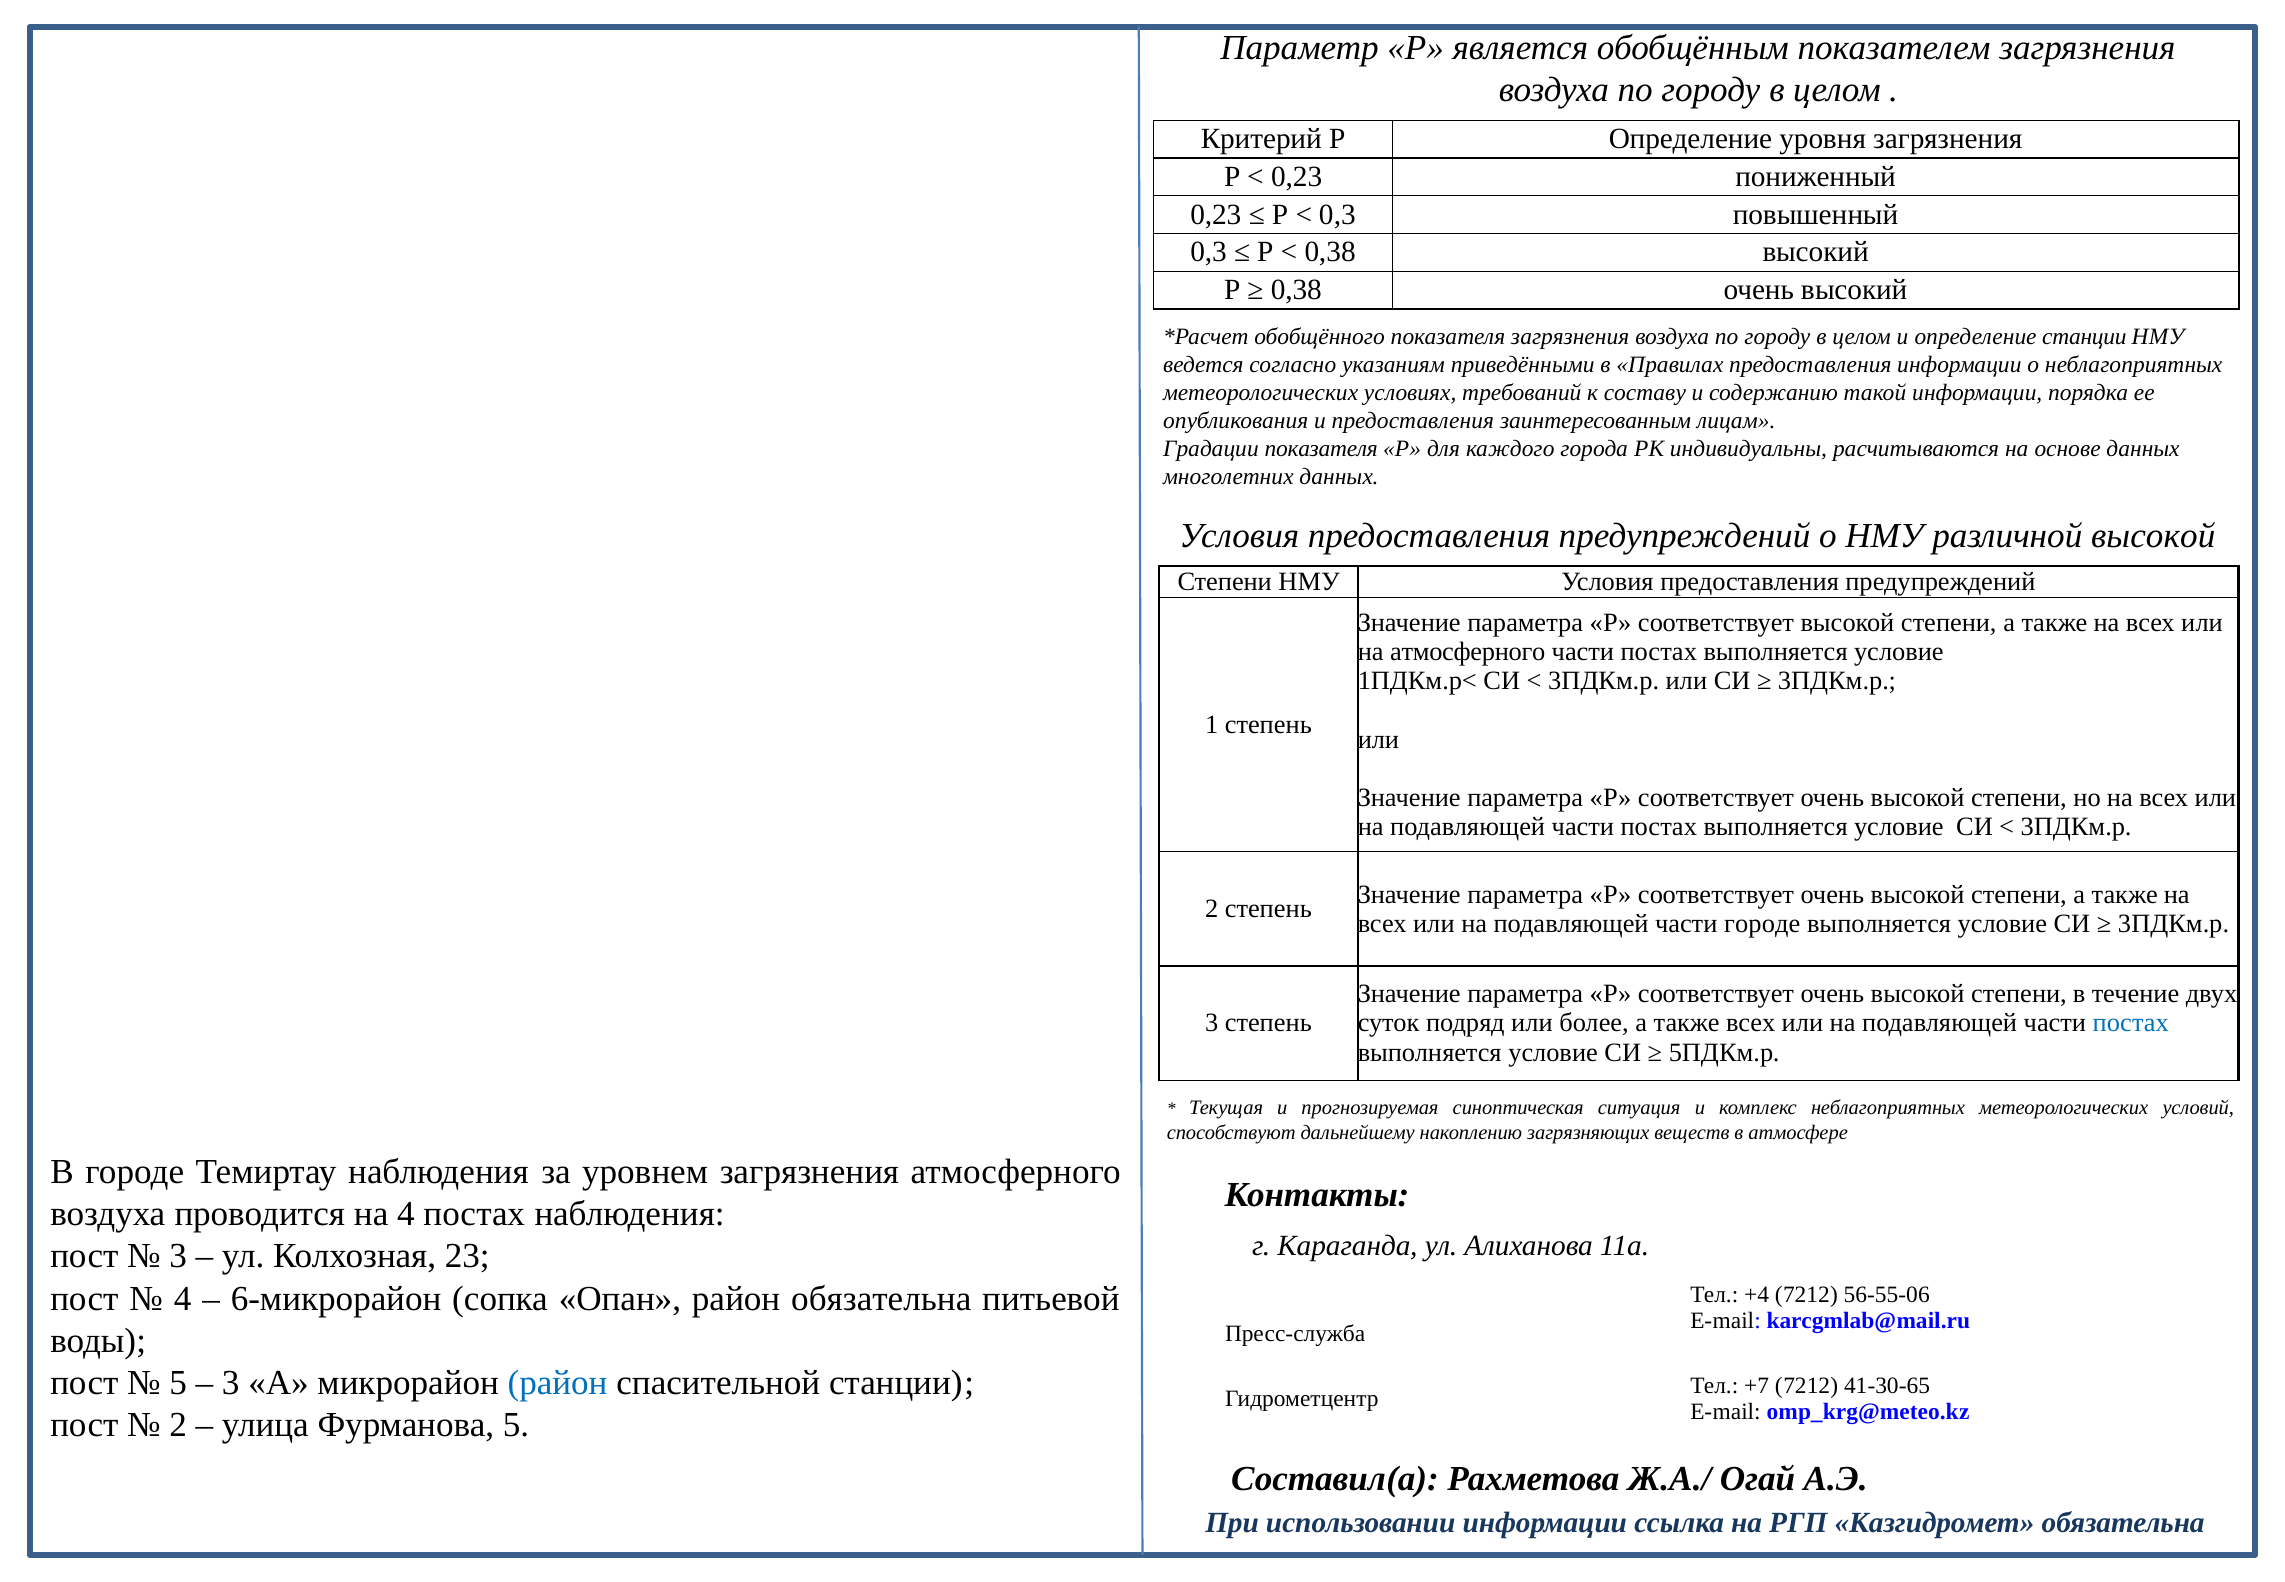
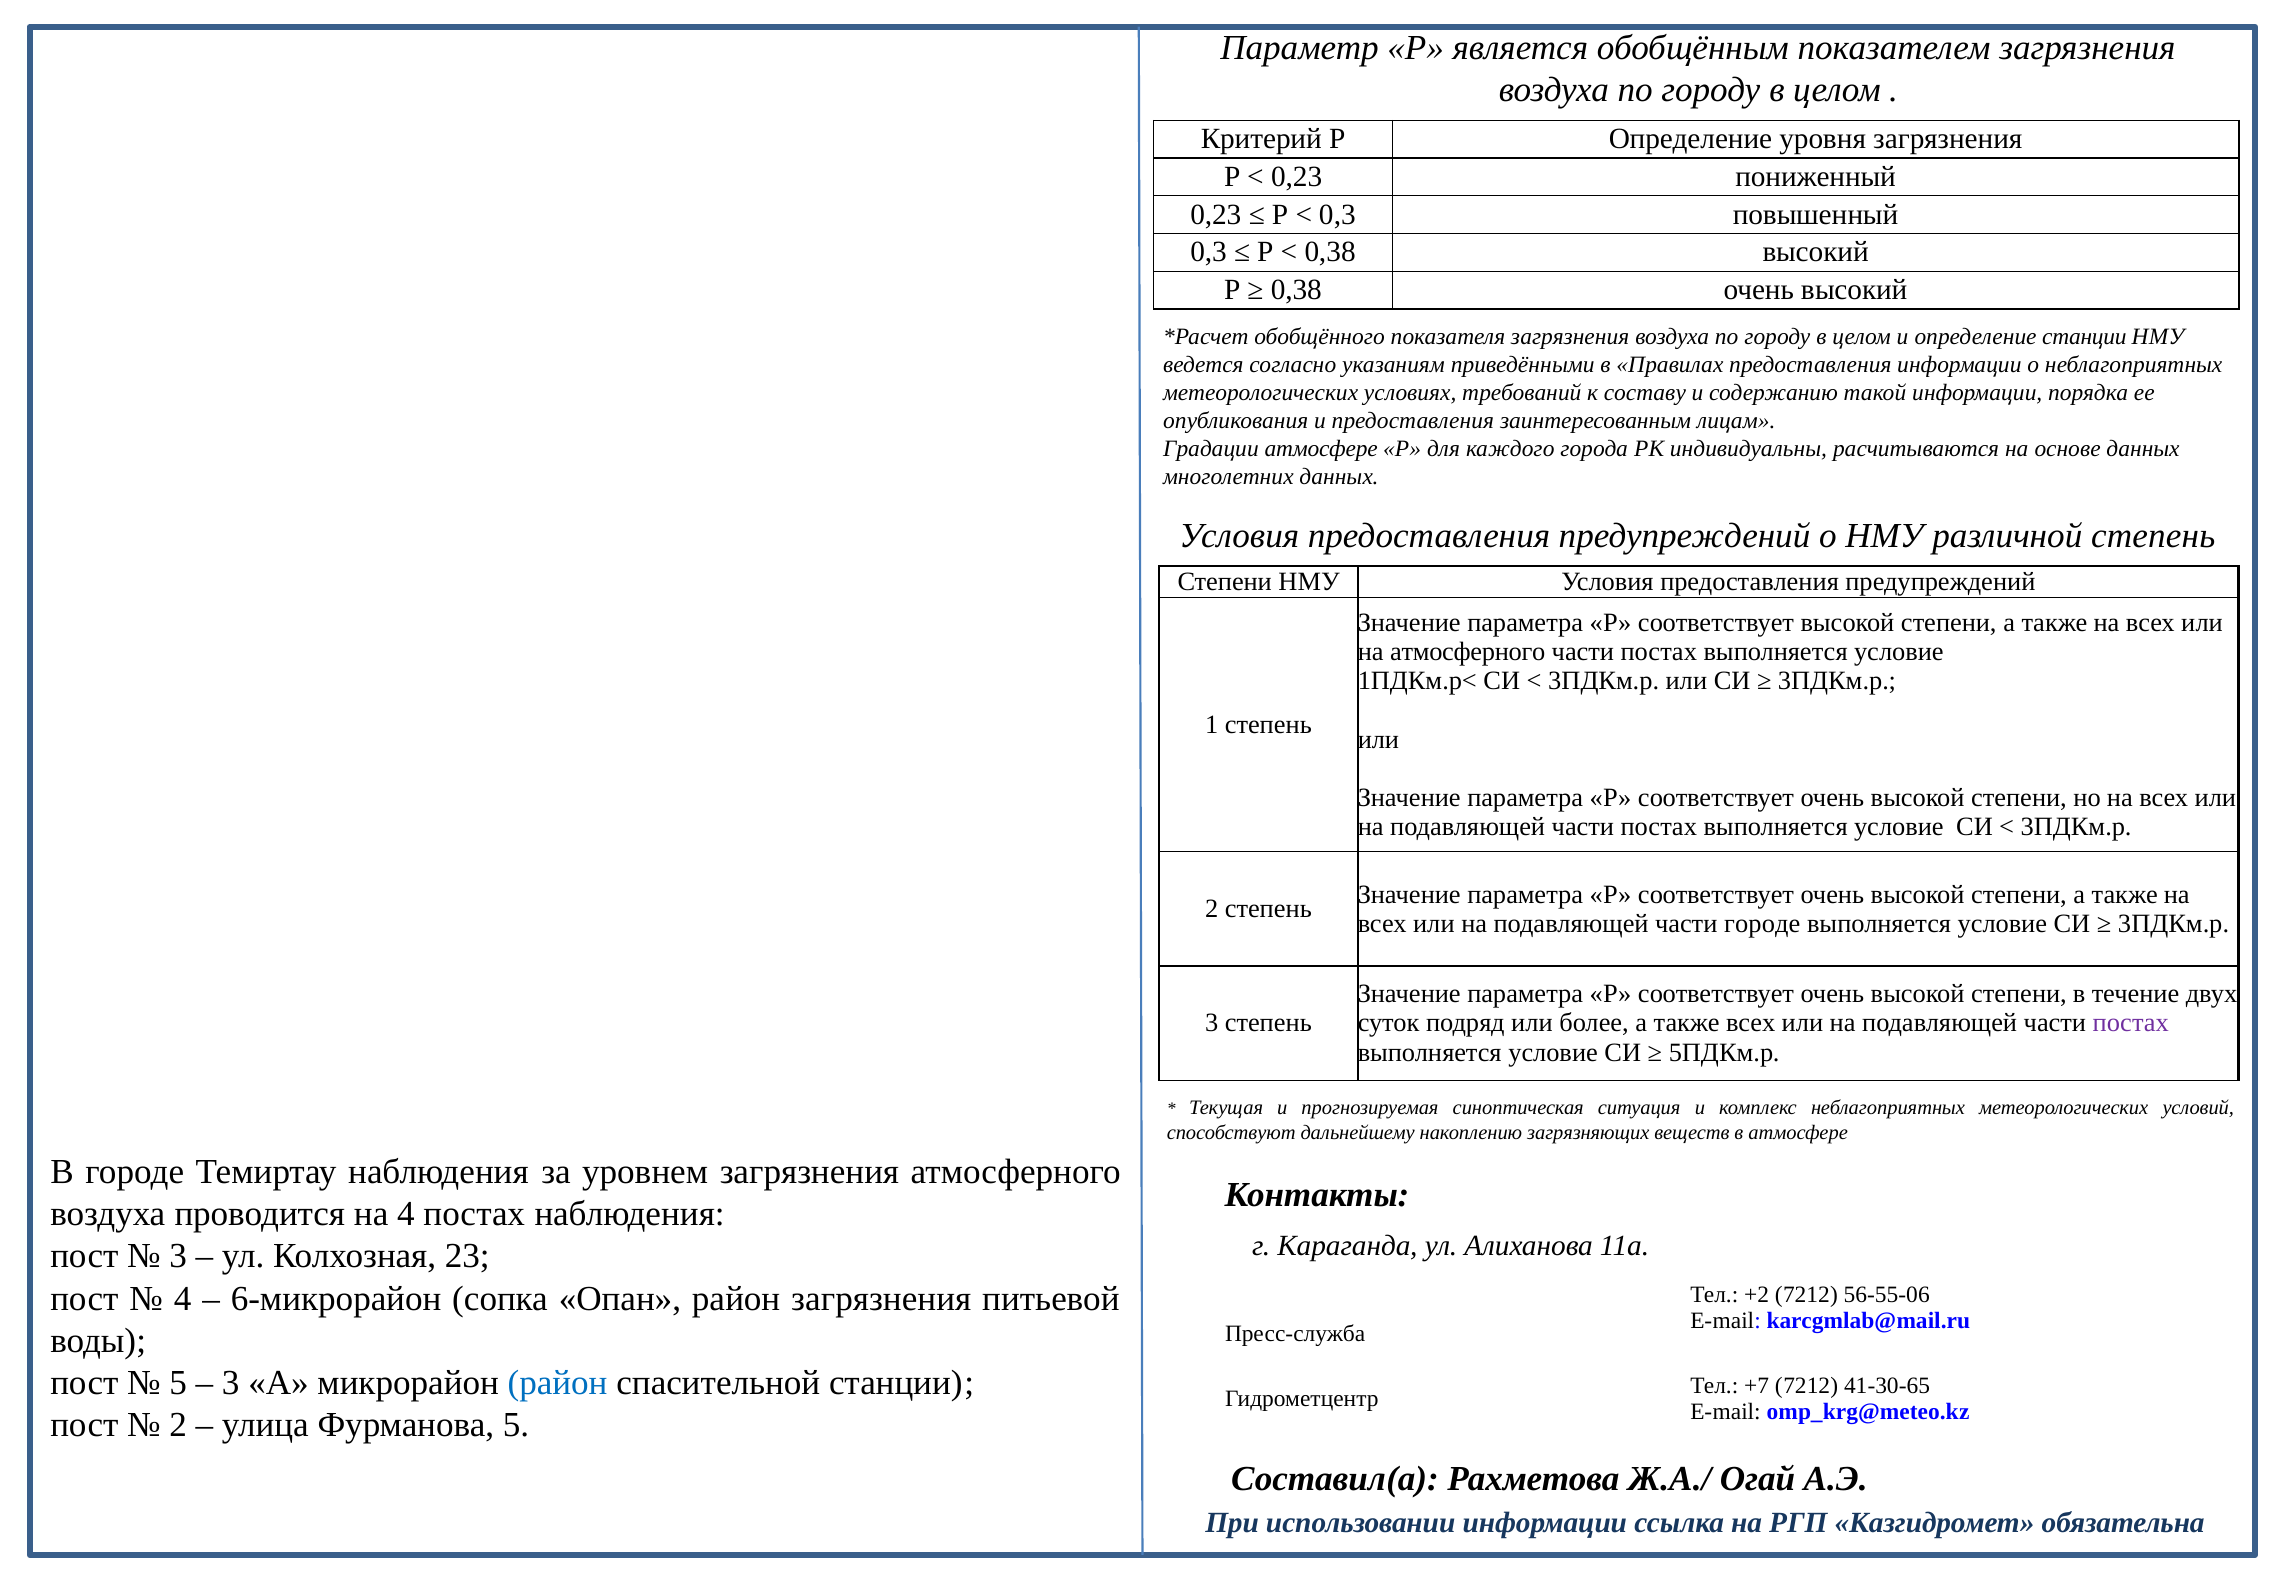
Градации показателя: показателя -> атмосфере
различной высокой: высокой -> степень
постах at (2131, 1023) colour: blue -> purple
район обязательна: обязательна -> загрязнения
+4: +4 -> +2
